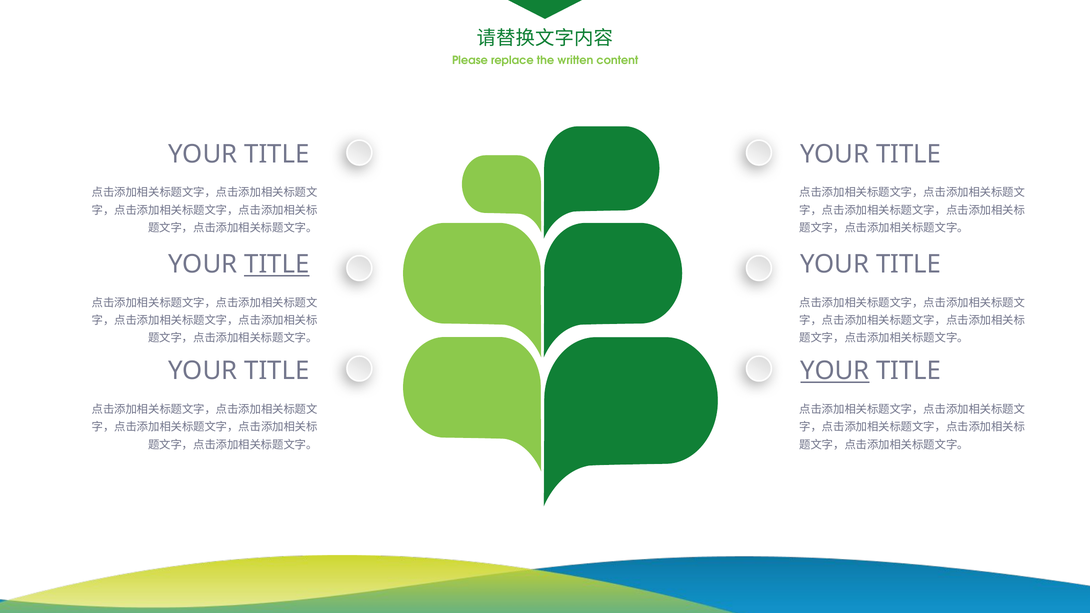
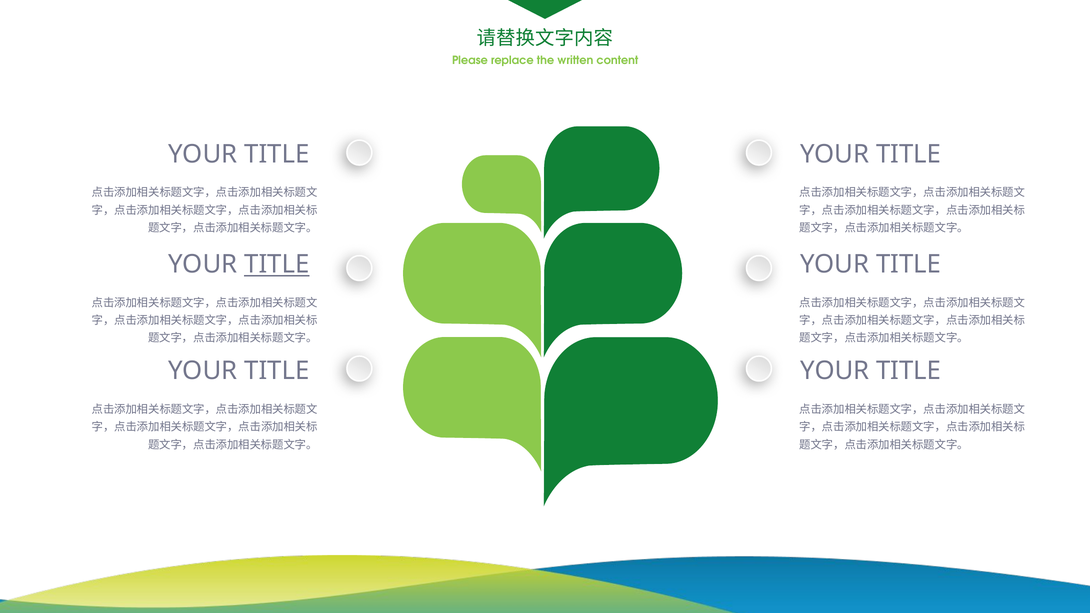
YOUR at (835, 371) underline: present -> none
